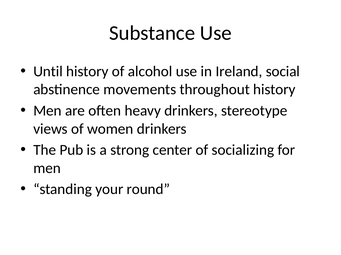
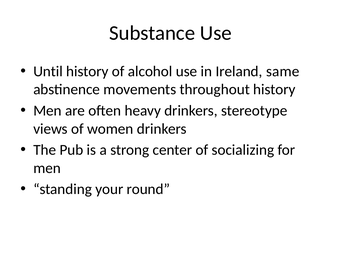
social: social -> same
